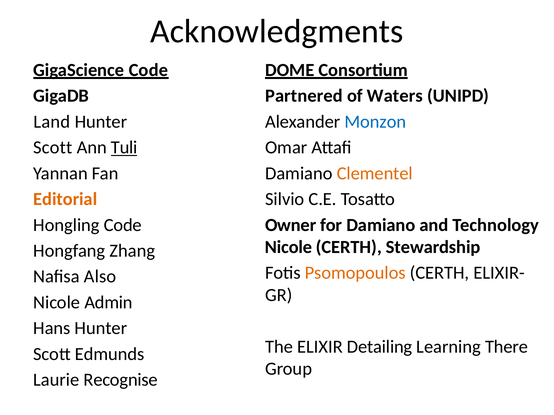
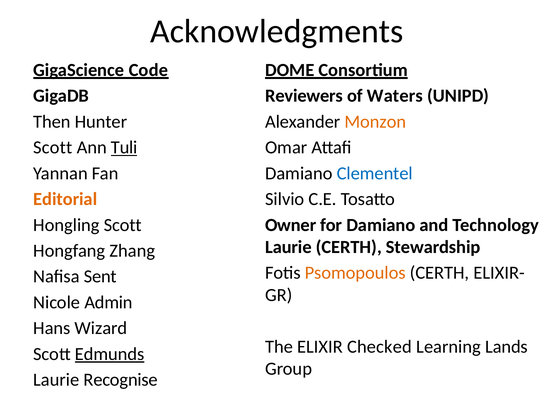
Partnered: Partnered -> Reviewers
Monzon colour: blue -> orange
Land: Land -> Then
Clementel colour: orange -> blue
Hongling Code: Code -> Scott
Nicole at (288, 247): Nicole -> Laurie
Also: Also -> Sent
Hans Hunter: Hunter -> Wizard
Detailing: Detailing -> Checked
There: There -> Lands
Edmunds underline: none -> present
